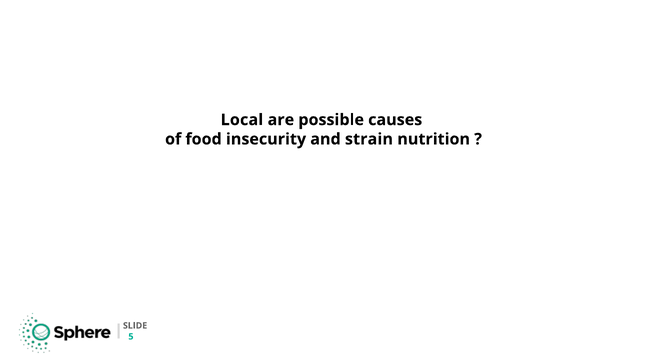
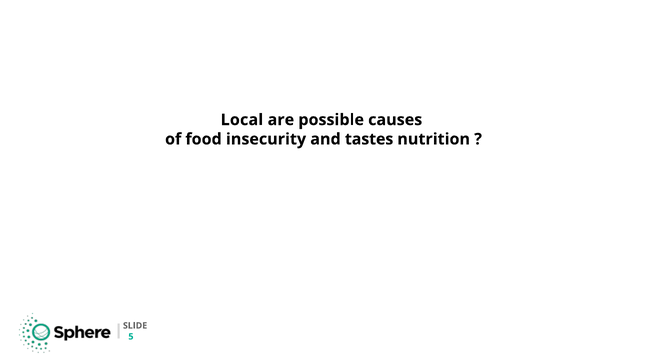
strain: strain -> tastes
